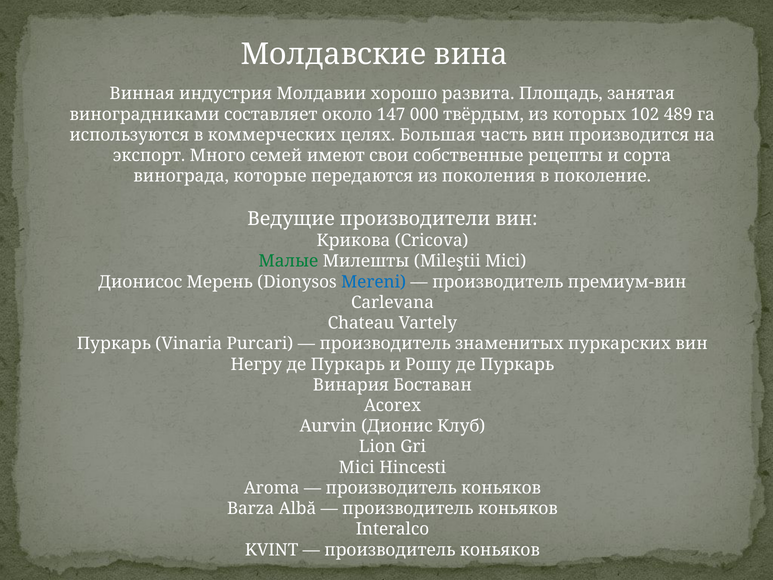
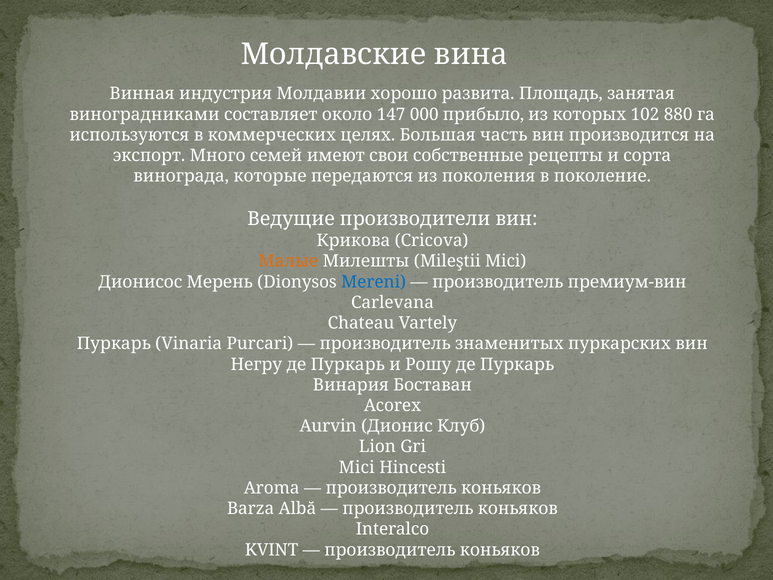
твёрдым: твёрдым -> прибыло
489: 489 -> 880
Малые colour: green -> orange
